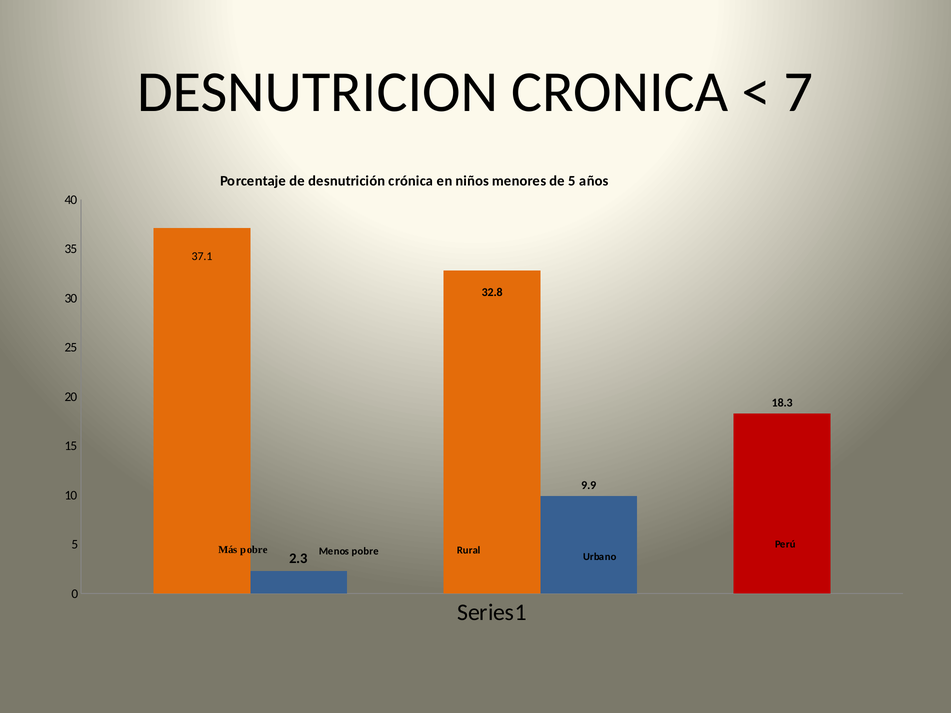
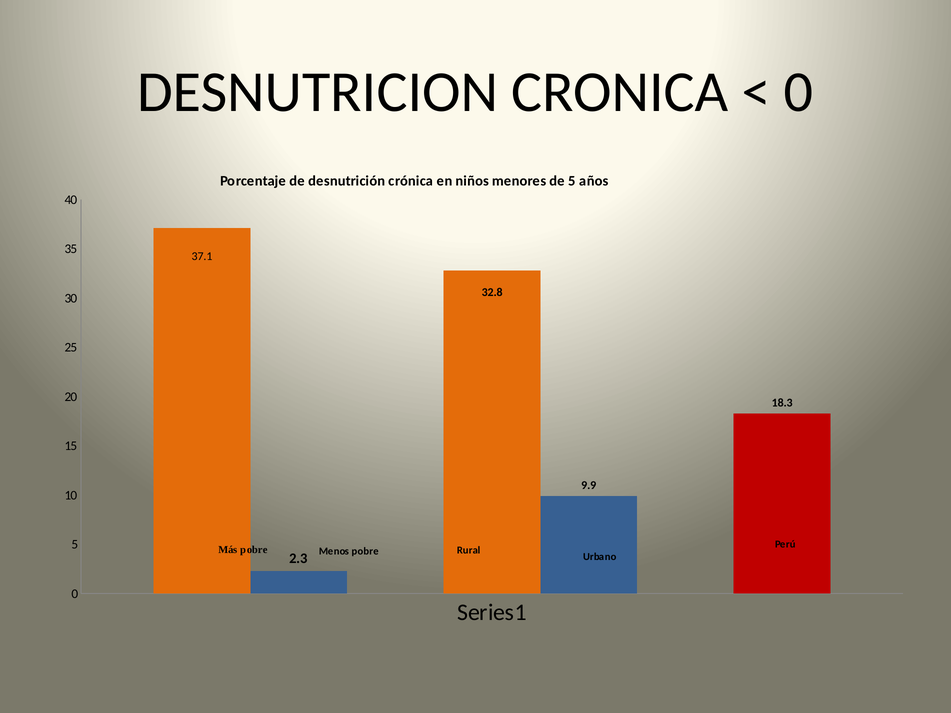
7 at (798, 92): 7 -> 0
